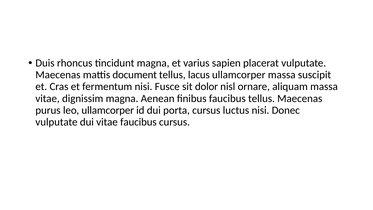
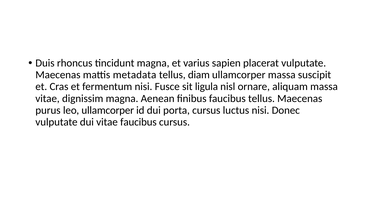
document: document -> metadata
lacus: lacus -> diam
dolor: dolor -> ligula
